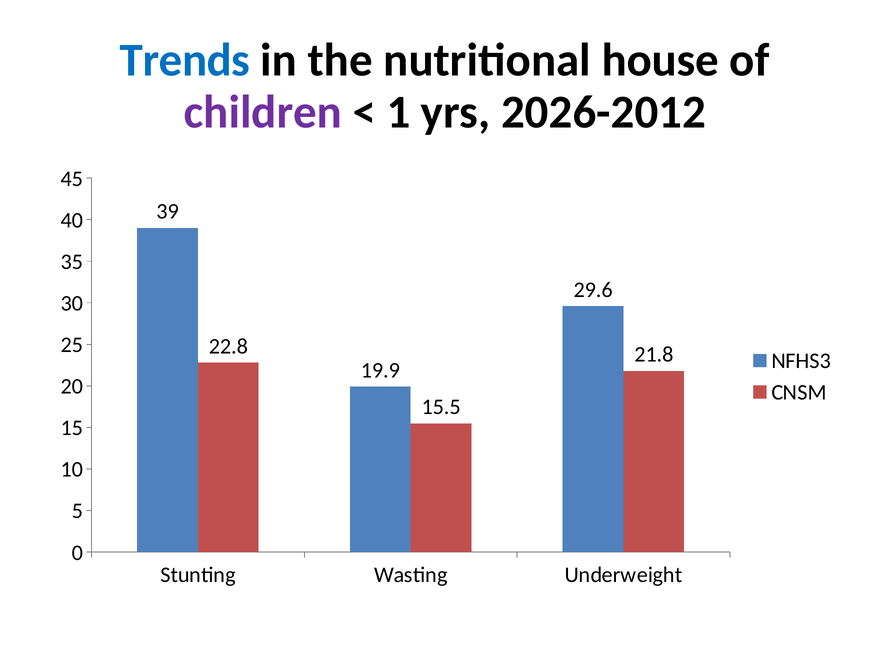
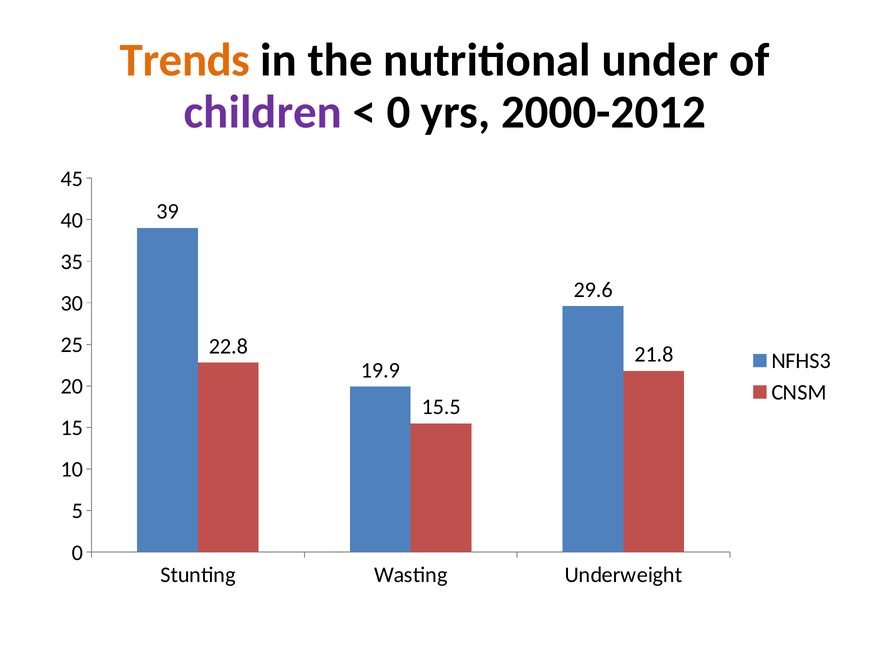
Trends colour: blue -> orange
house: house -> under
1 at (398, 112): 1 -> 0
2026-2012: 2026-2012 -> 2000-2012
